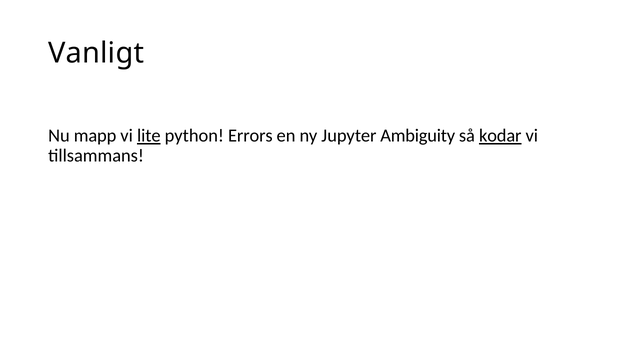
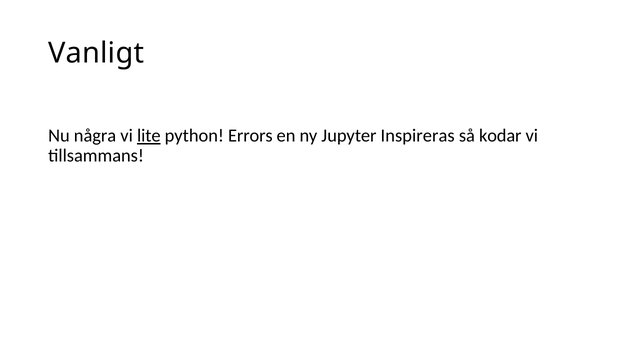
mapp: mapp -> några
Ambiguity: Ambiguity -> Inspireras
kodar underline: present -> none
